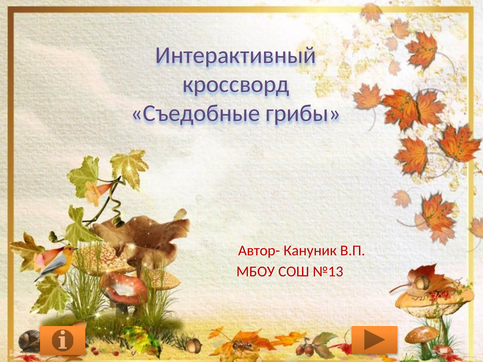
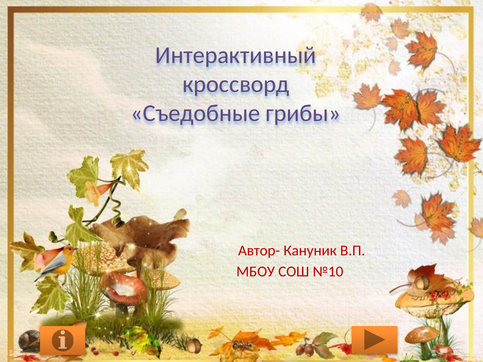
№13: №13 -> №10
